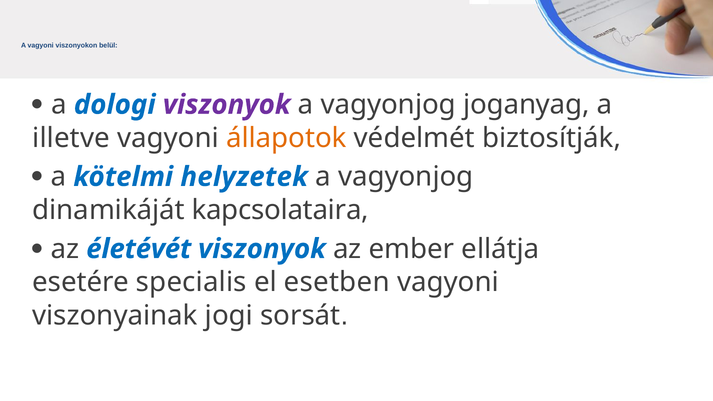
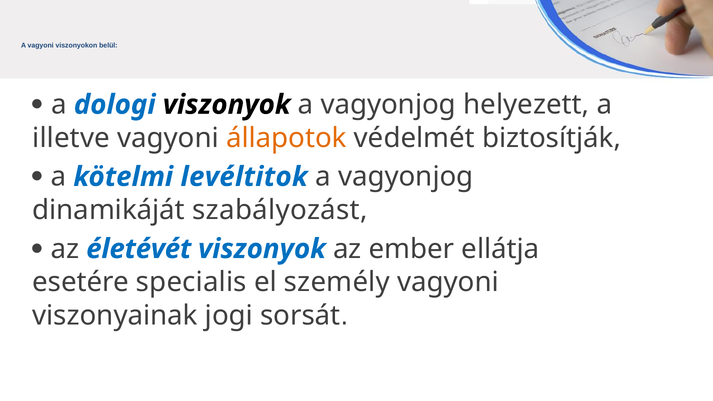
viszonyok at (227, 105) colour: purple -> black
joganyag: joganyag -> helyezett
helyzetek: helyzetek -> levéltitok
kapcsolataira: kapcsolataira -> szabályozást
esetben: esetben -> személy
